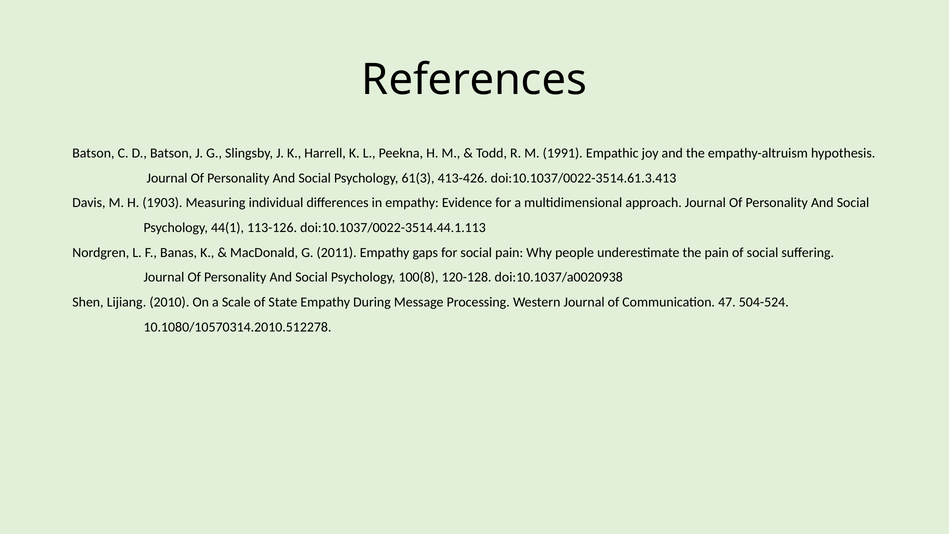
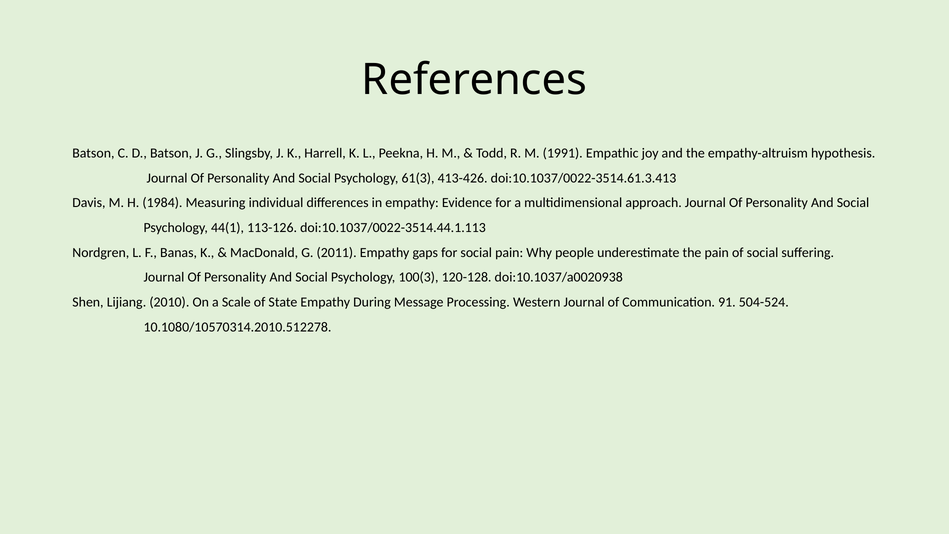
1903: 1903 -> 1984
100(8: 100(8 -> 100(3
47: 47 -> 91
